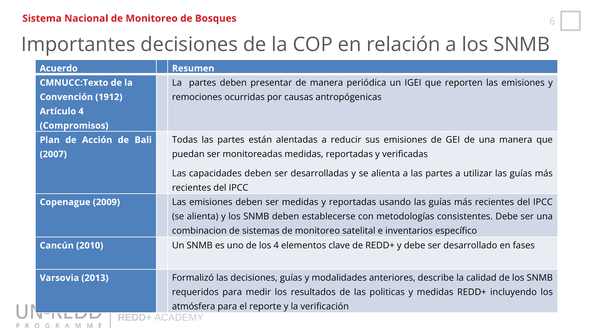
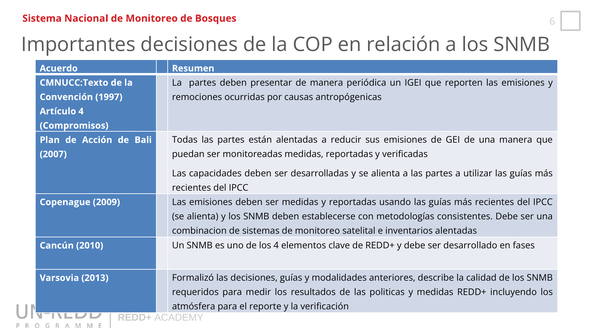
1912: 1912 -> 1997
inventarios específico: específico -> alentadas
